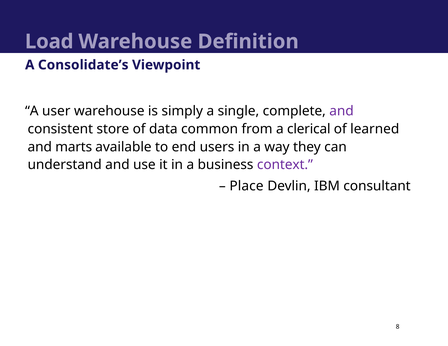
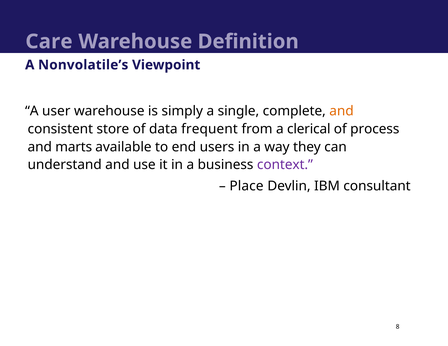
Load: Load -> Care
Consolidate’s: Consolidate’s -> Nonvolatile’s
and at (342, 111) colour: purple -> orange
common: common -> frequent
learned: learned -> process
